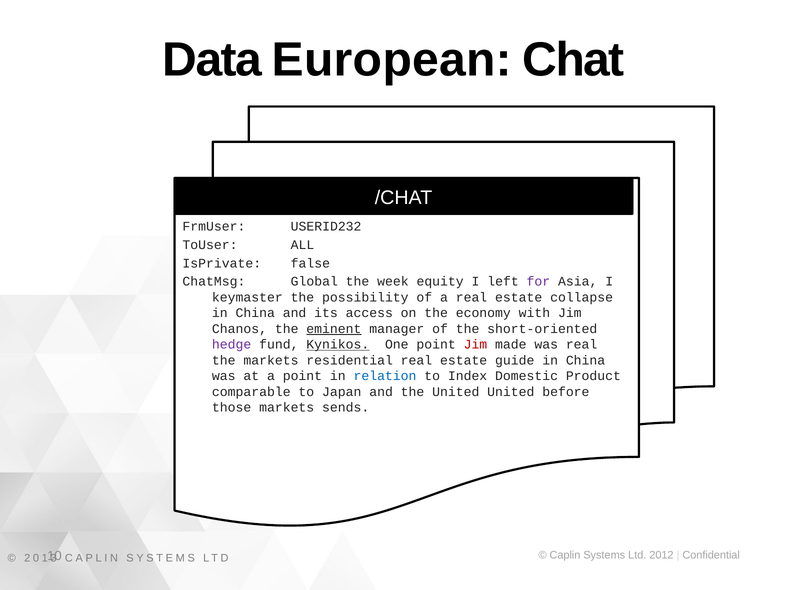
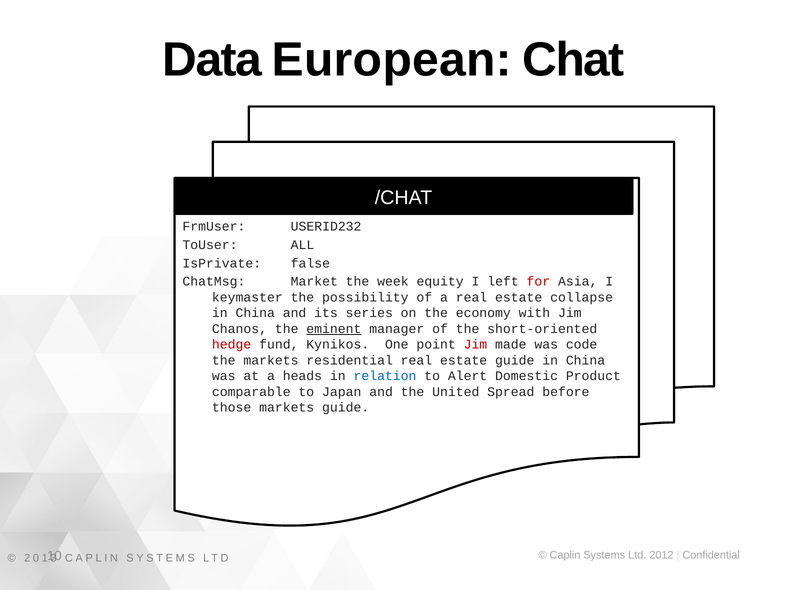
Global: Global -> Market
for colour: purple -> red
access: access -> series
hedge colour: purple -> red
Kynikos underline: present -> none
was real: real -> code
a point: point -> heads
Index: Index -> Alert
United United: United -> Spread
markets sends: sends -> guide
